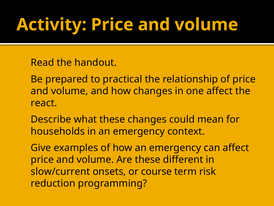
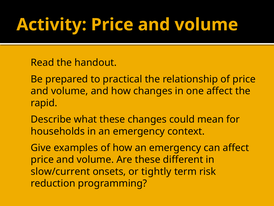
react: react -> rapid
course: course -> tightly
